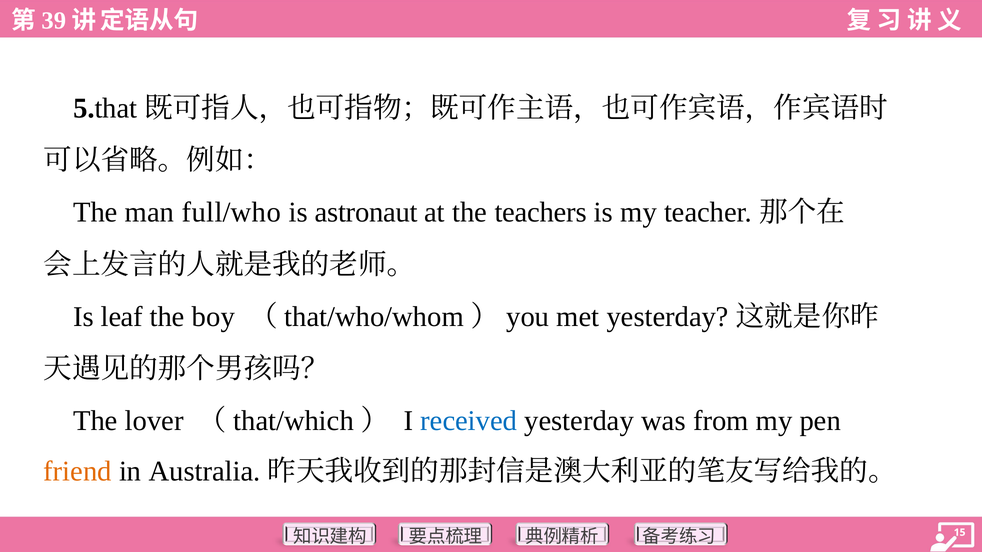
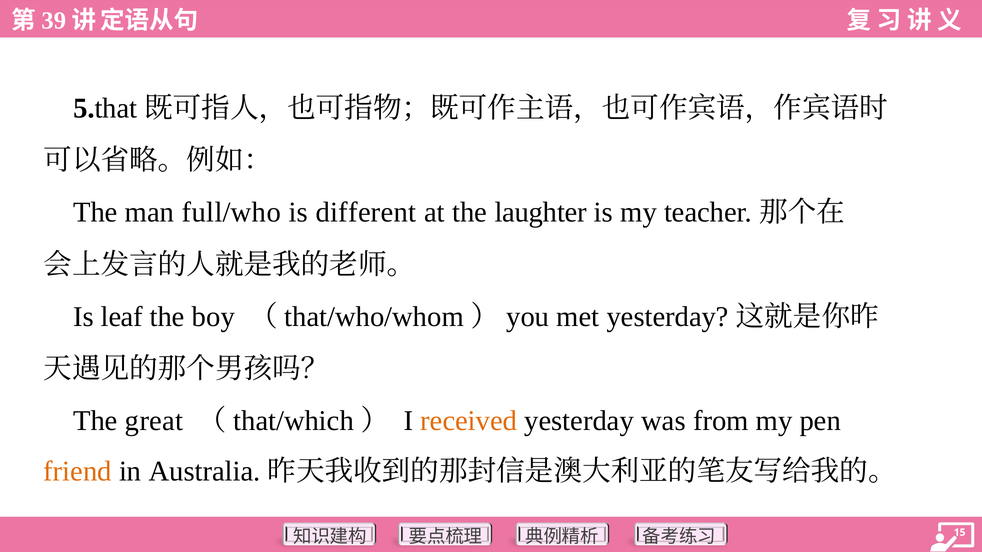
astronaut: astronaut -> different
teachers: teachers -> laughter
lover: lover -> great
received colour: blue -> orange
